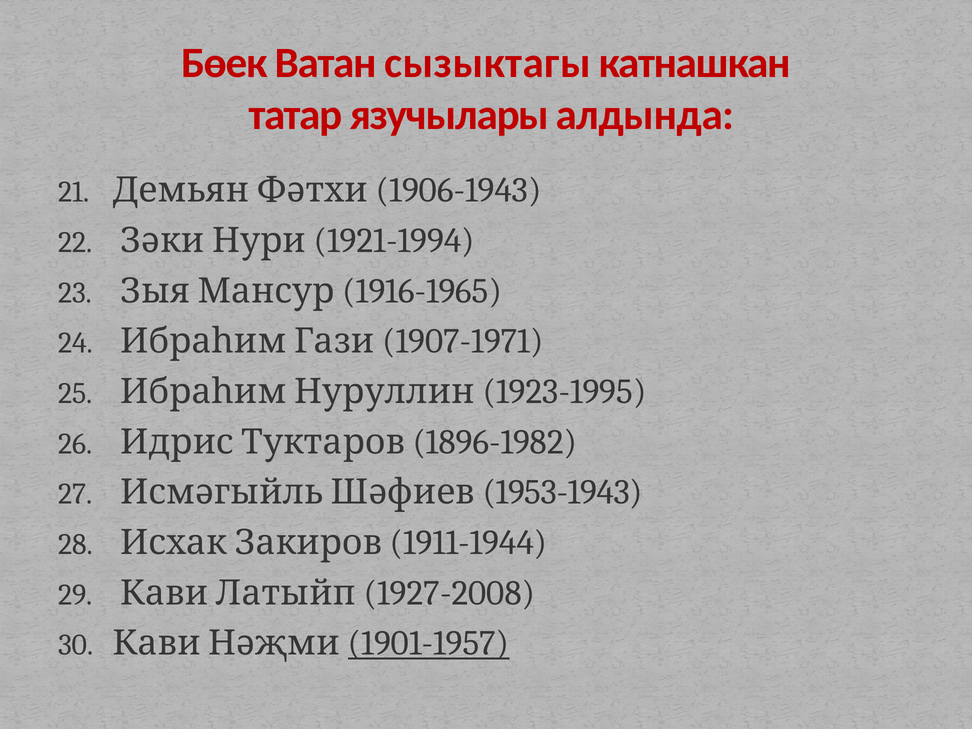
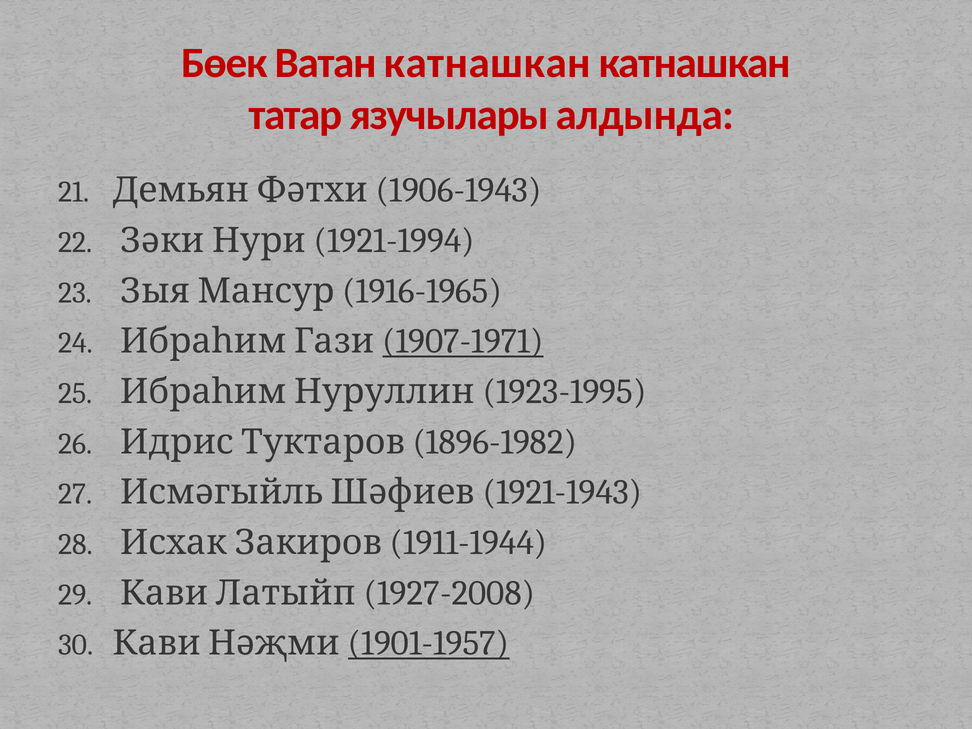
Ватан сызыктагы: сызыктагы -> катнашкан
1907-1971 underline: none -> present
1953-1943: 1953-1943 -> 1921-1943
